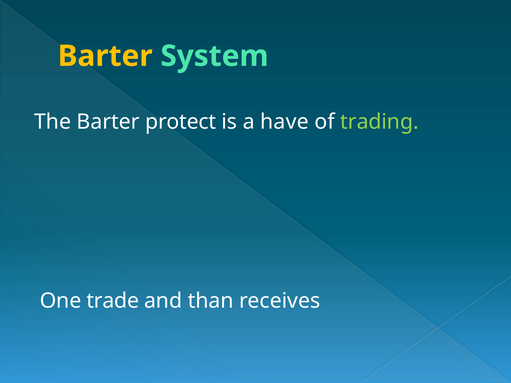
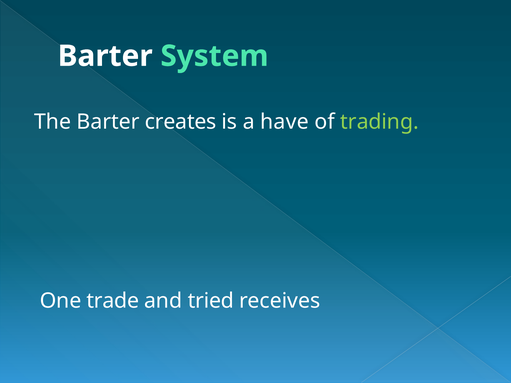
Barter at (105, 56) colour: yellow -> white
protect: protect -> creates
than: than -> tried
